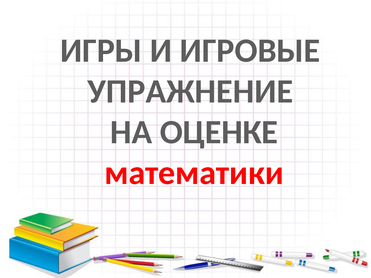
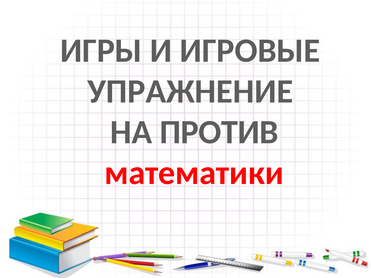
ОЦЕНКЕ: ОЦЕНКЕ -> ПРОТИВ
